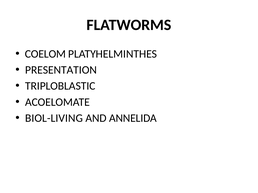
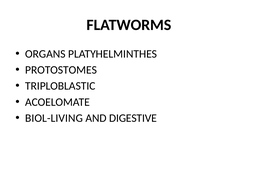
COELOM: COELOM -> ORGANS
PRESENTATION: PRESENTATION -> PROTOSTOMES
ANNELIDA: ANNELIDA -> DIGESTIVE
